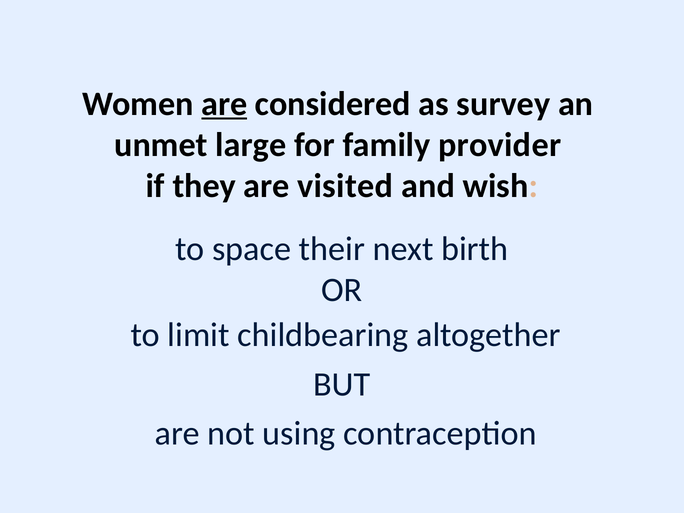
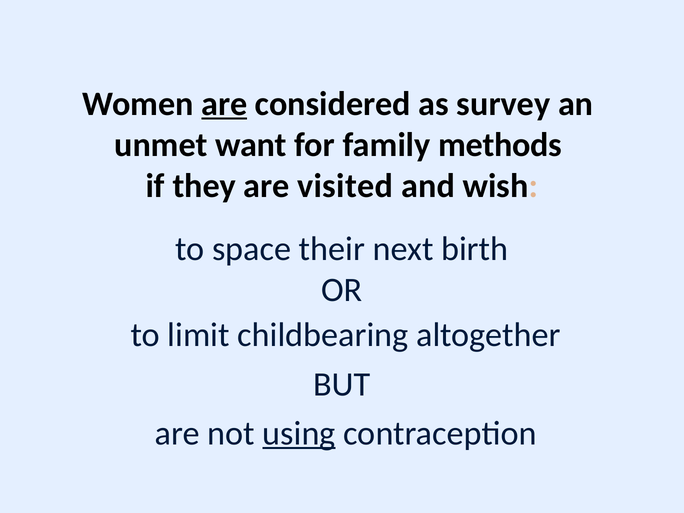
large: large -> want
provider: provider -> methods
using underline: none -> present
